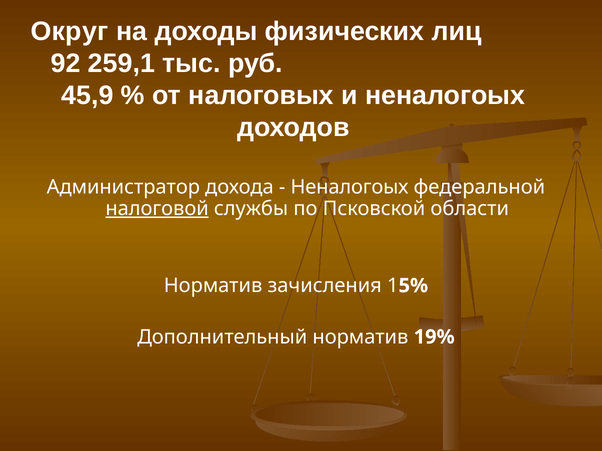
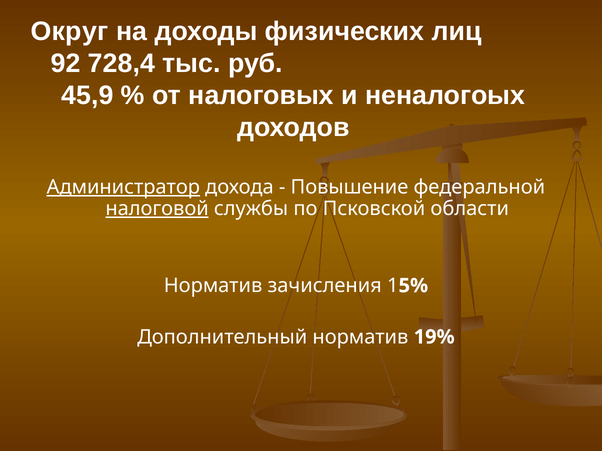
259,1: 259,1 -> 728,4
Администратор underline: none -> present
Неналогоых at (350, 187): Неналогоых -> Повышение
